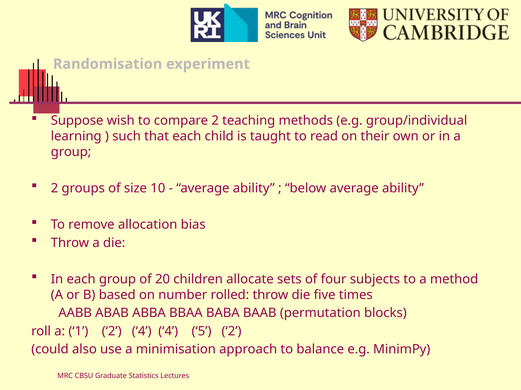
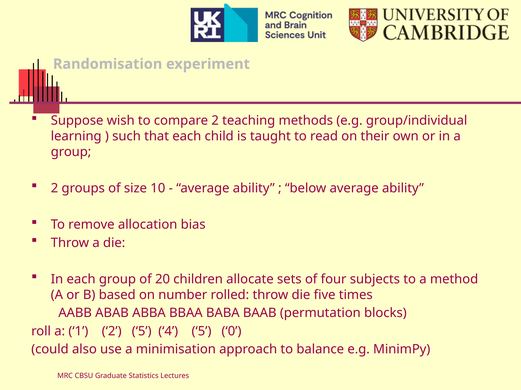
2 4: 4 -> 5
5 2: 2 -> 0
